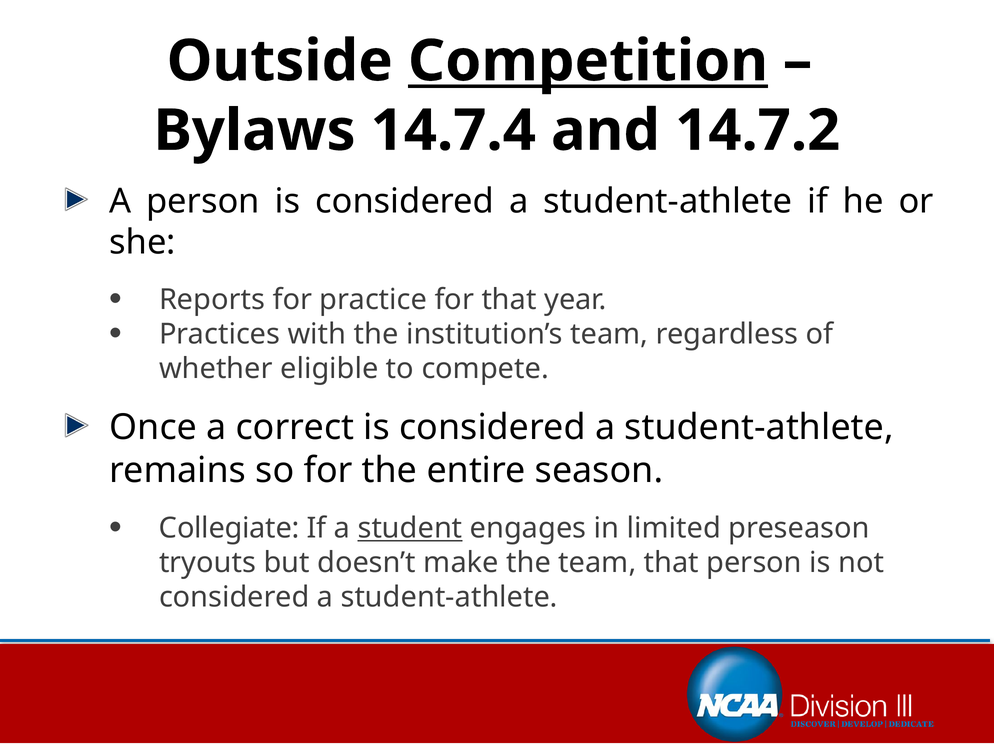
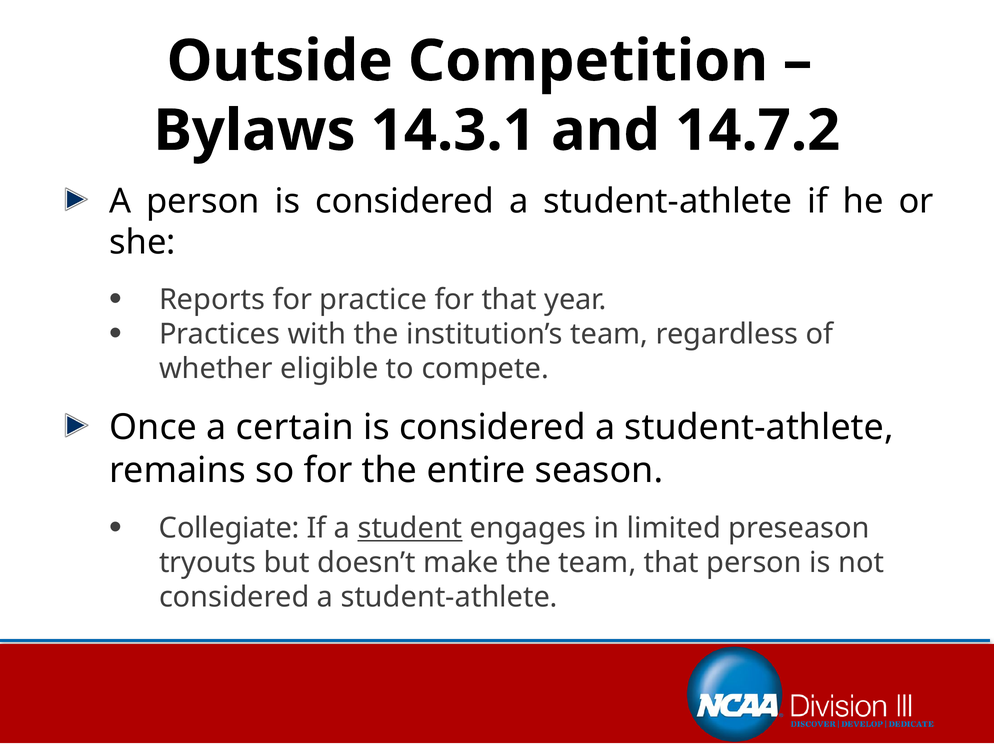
Competition underline: present -> none
14.7.4: 14.7.4 -> 14.3.1
correct: correct -> certain
